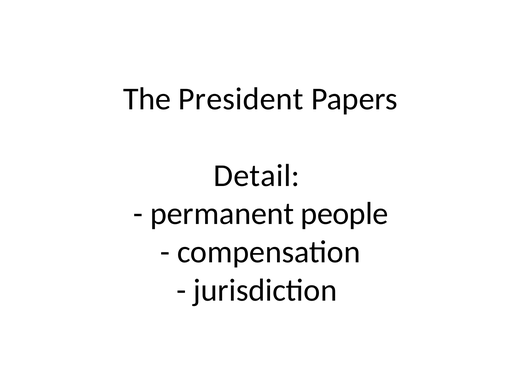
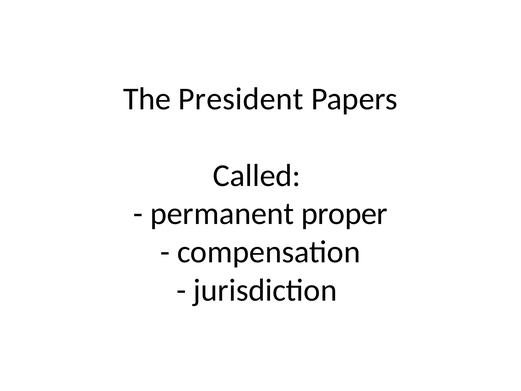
Detail: Detail -> Called
people: people -> proper
